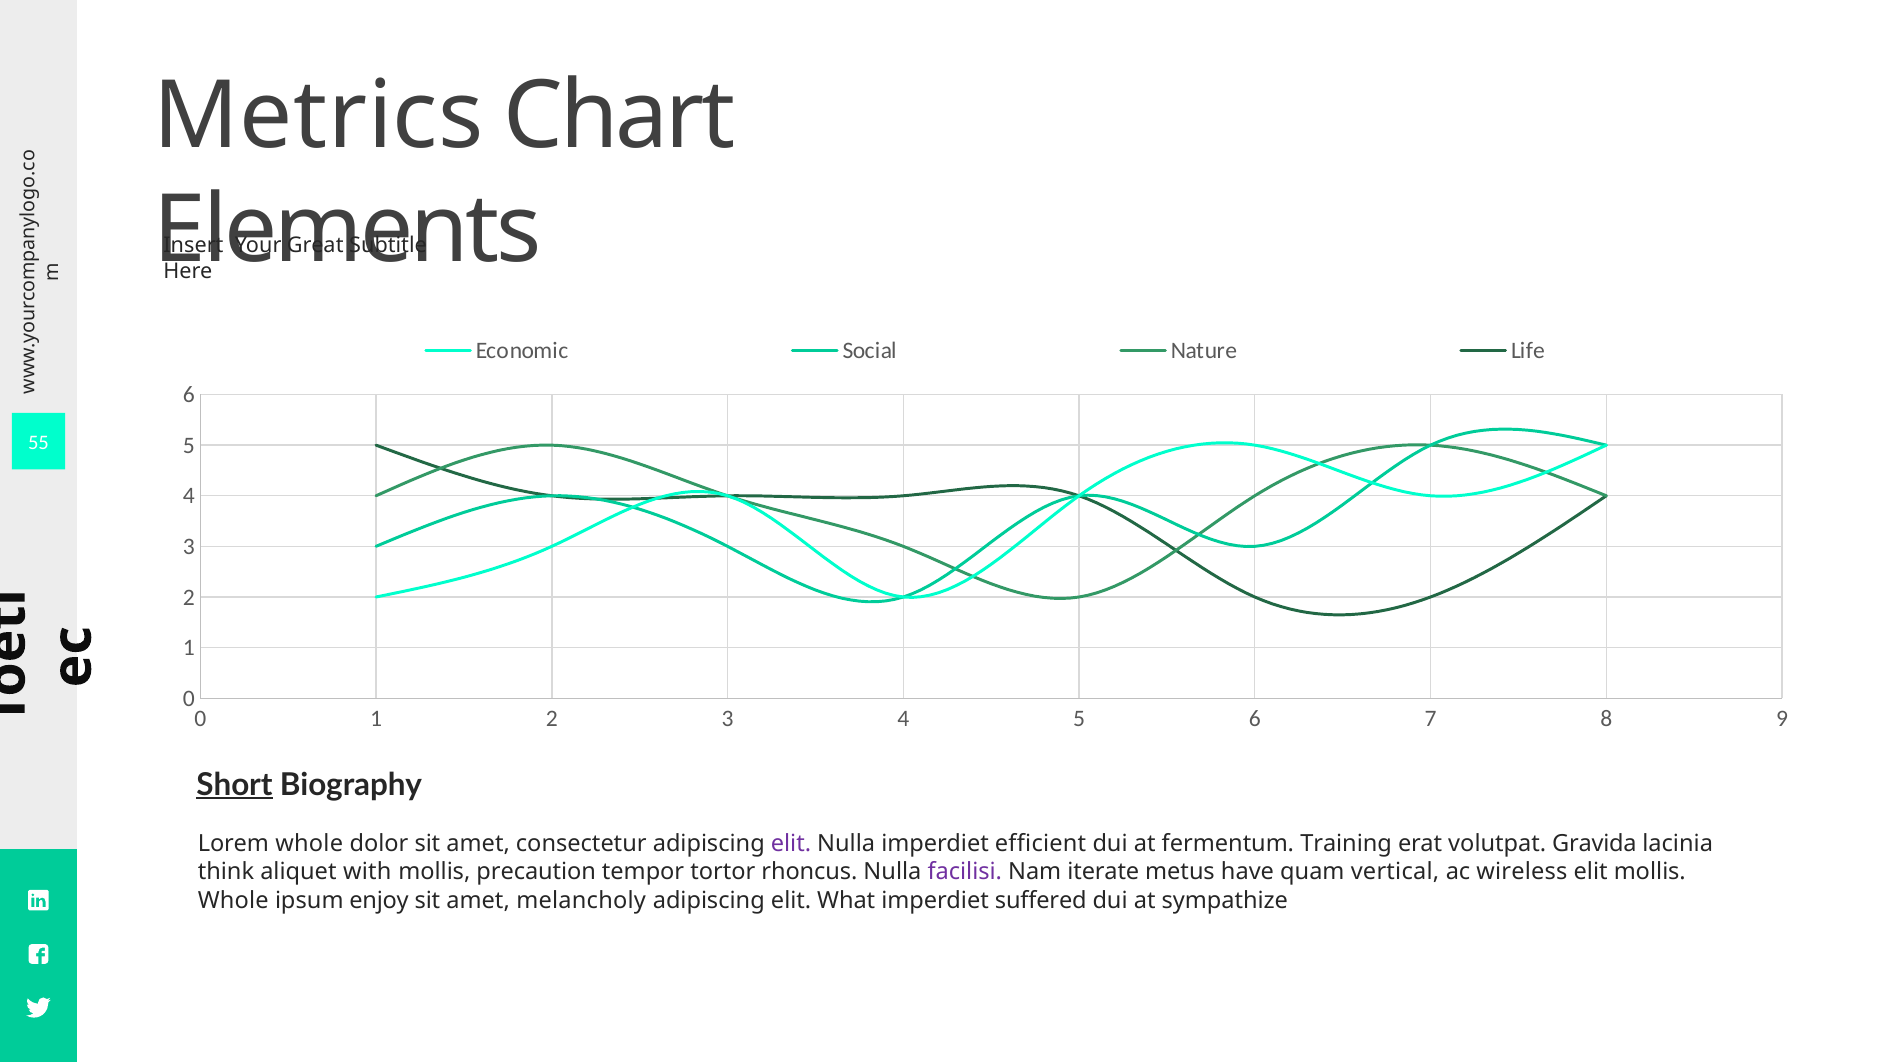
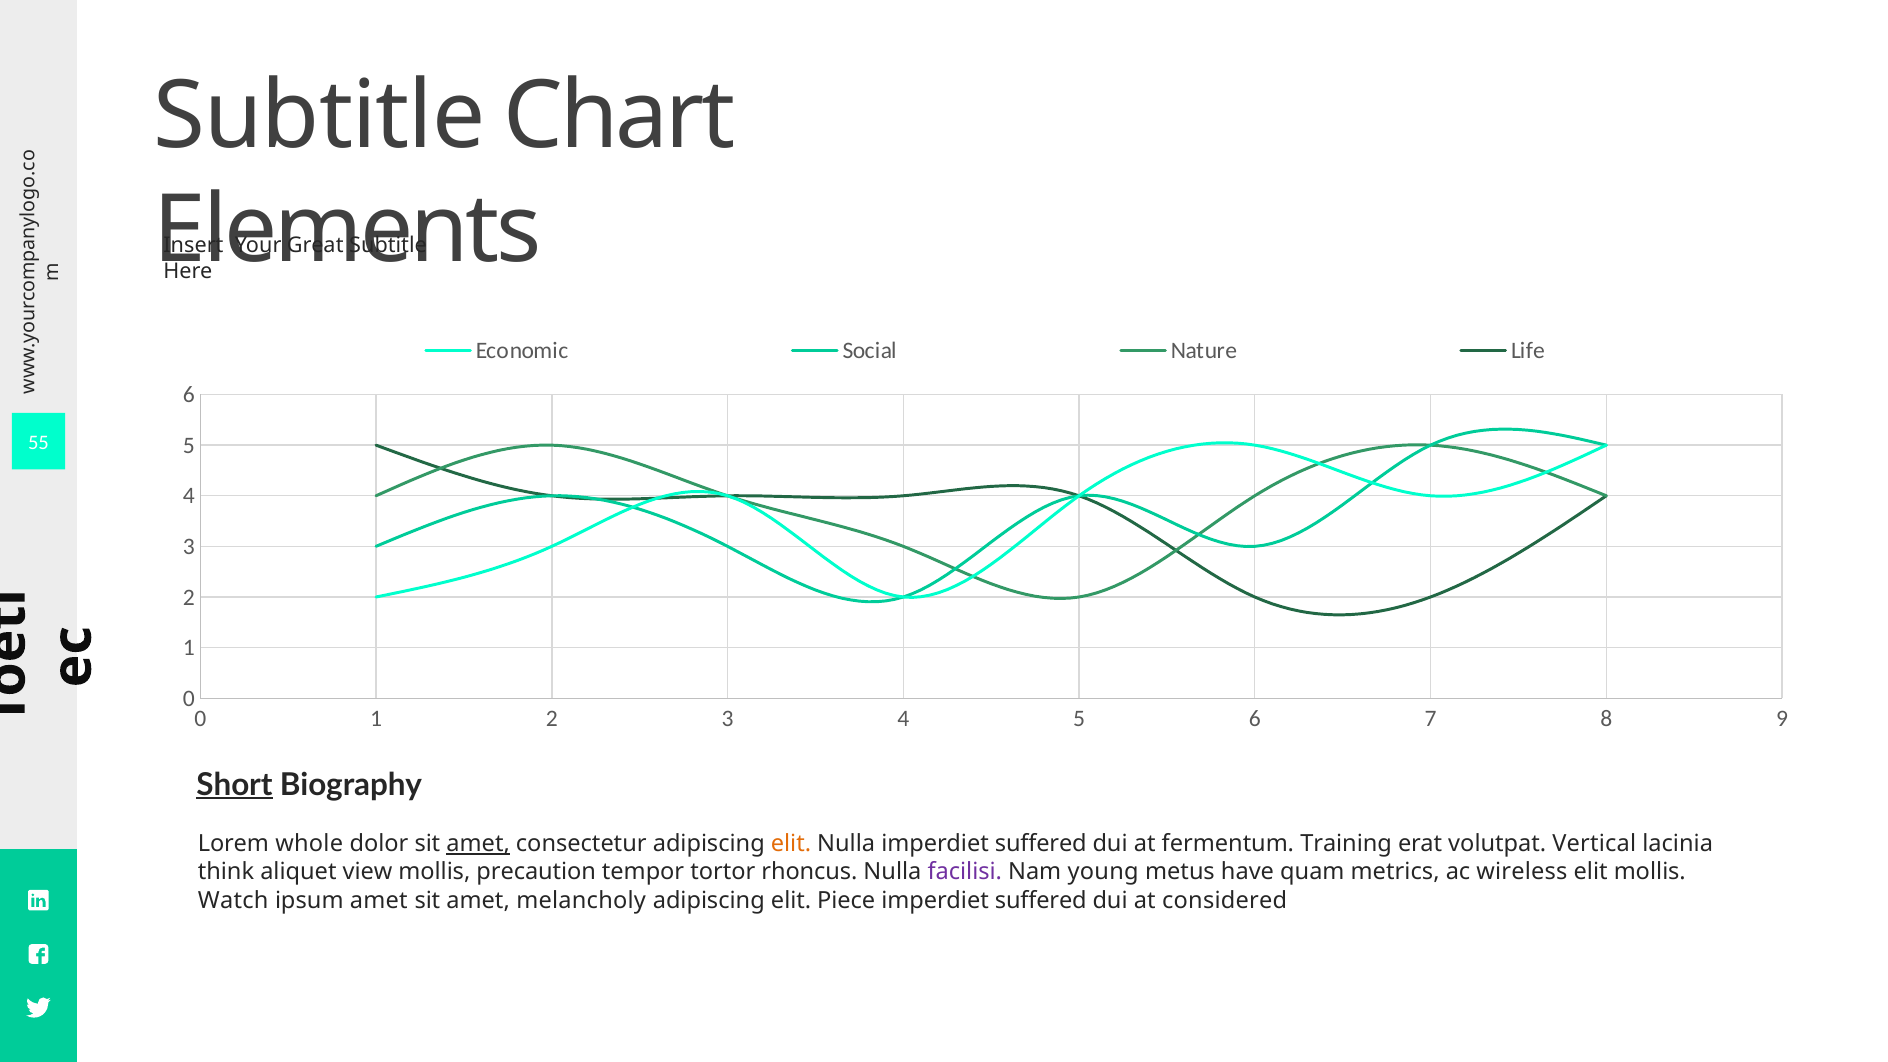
Metrics at (319, 117): Metrics -> Subtitle
amet at (478, 844) underline: none -> present
elit at (791, 844) colour: purple -> orange
Nulla imperdiet efficient: efficient -> suffered
Gravida: Gravida -> Vertical
with: with -> view
iterate: iterate -> young
vertical: vertical -> metrics
Whole at (233, 900): Whole -> Watch
ipsum enjoy: enjoy -> amet
What: What -> Piece
sympathize: sympathize -> considered
